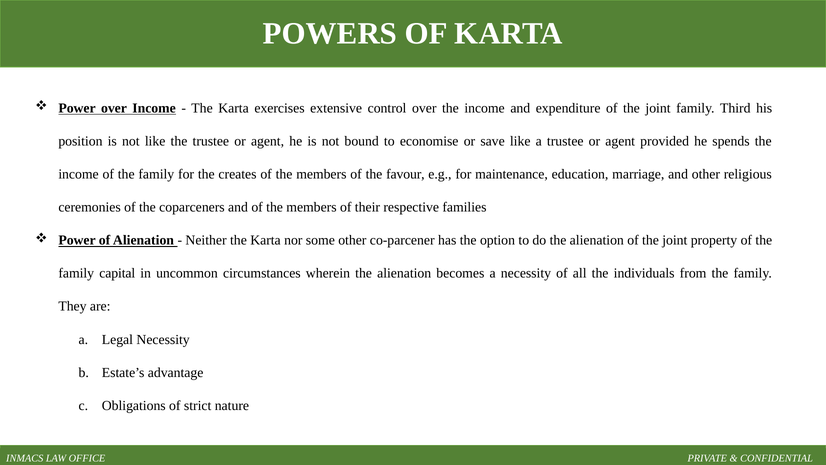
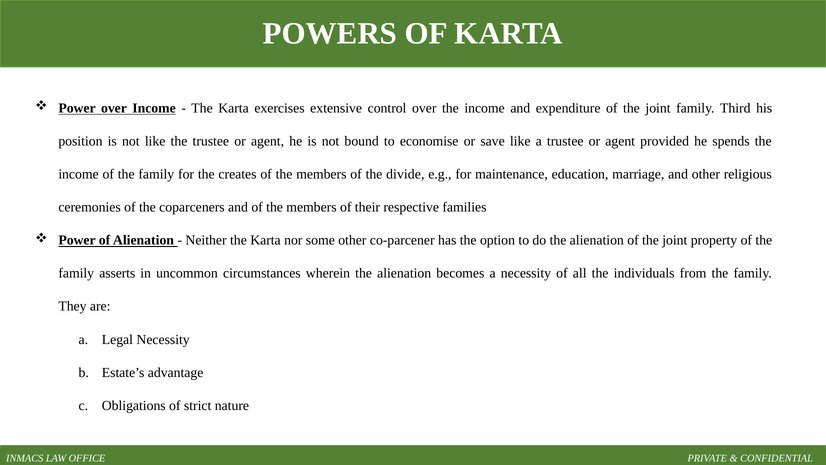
favour: favour -> divide
capital: capital -> asserts
